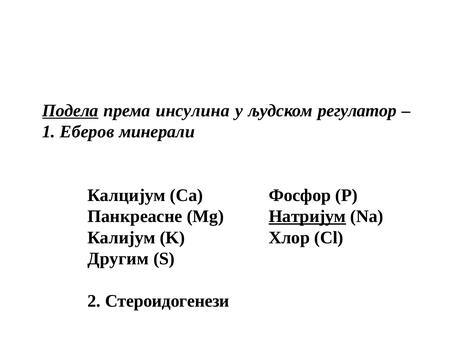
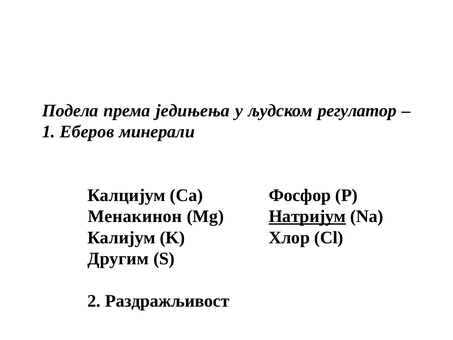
Подела underline: present -> none
инсулина: инсулина -> једињења
Панкреасне: Панкреасне -> Менакинон
Стероидогенези: Стероидогенези -> Раздражљивост
